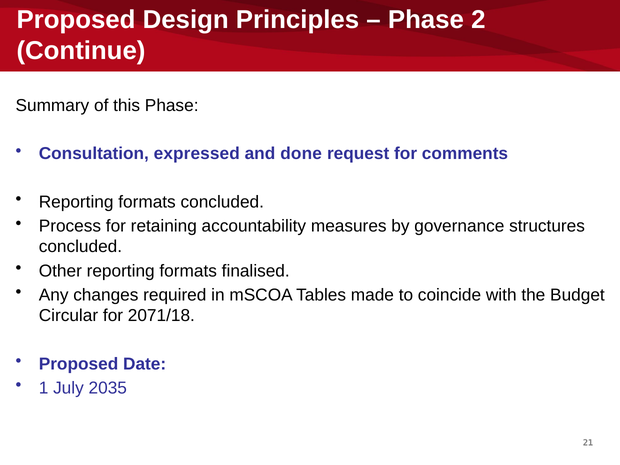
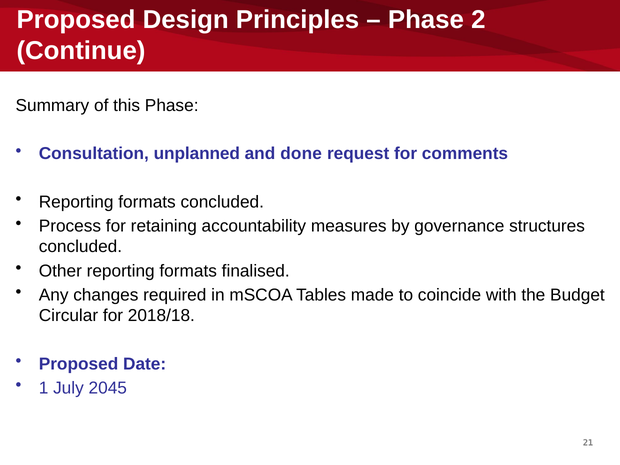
expressed: expressed -> unplanned
2071/18: 2071/18 -> 2018/18
2035: 2035 -> 2045
